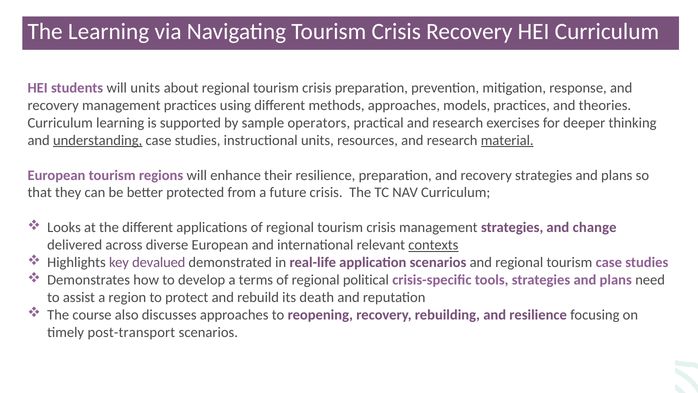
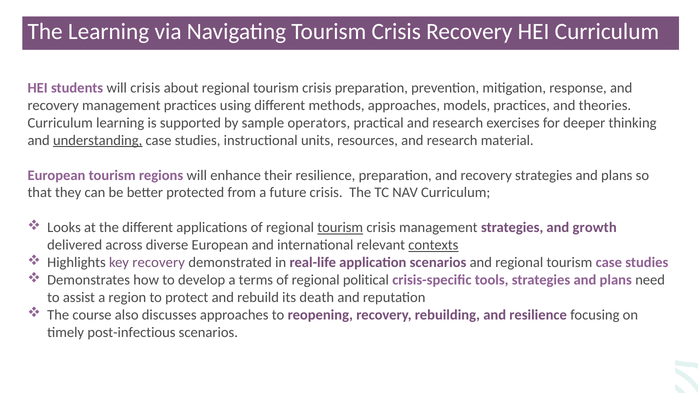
will units: units -> crisis
material underline: present -> none
tourism at (340, 227) underline: none -> present
change: change -> growth
key devalued: devalued -> recovery
post-transport: post-transport -> post-infectious
